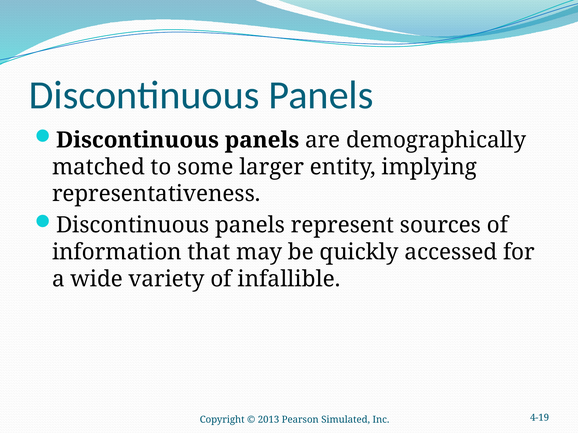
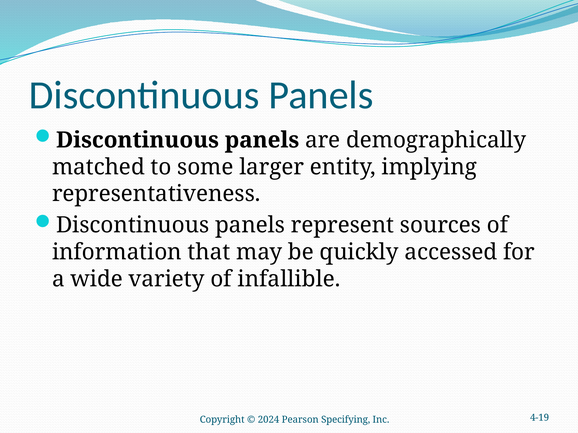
2013: 2013 -> 2024
Simulated: Simulated -> Specifying
